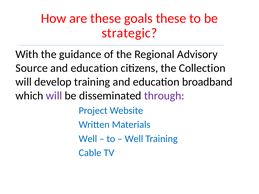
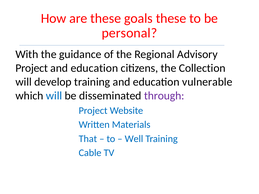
strategic: strategic -> personal
Source at (32, 68): Source -> Project
broadband: broadband -> vulnerable
will at (54, 96) colour: purple -> blue
Well at (88, 139): Well -> That
